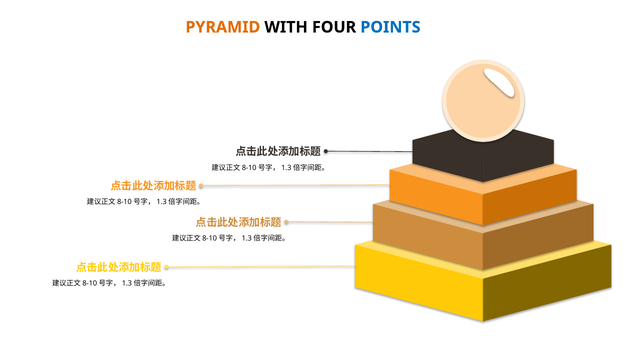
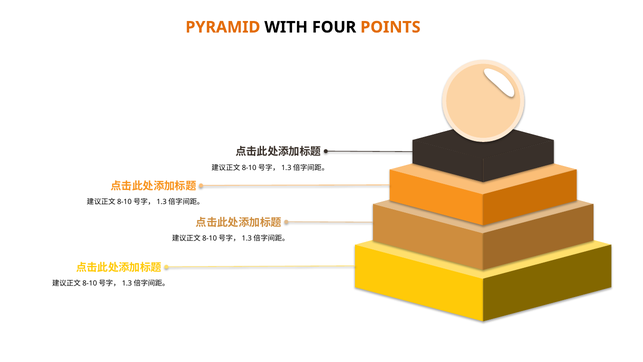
POINTS colour: blue -> orange
